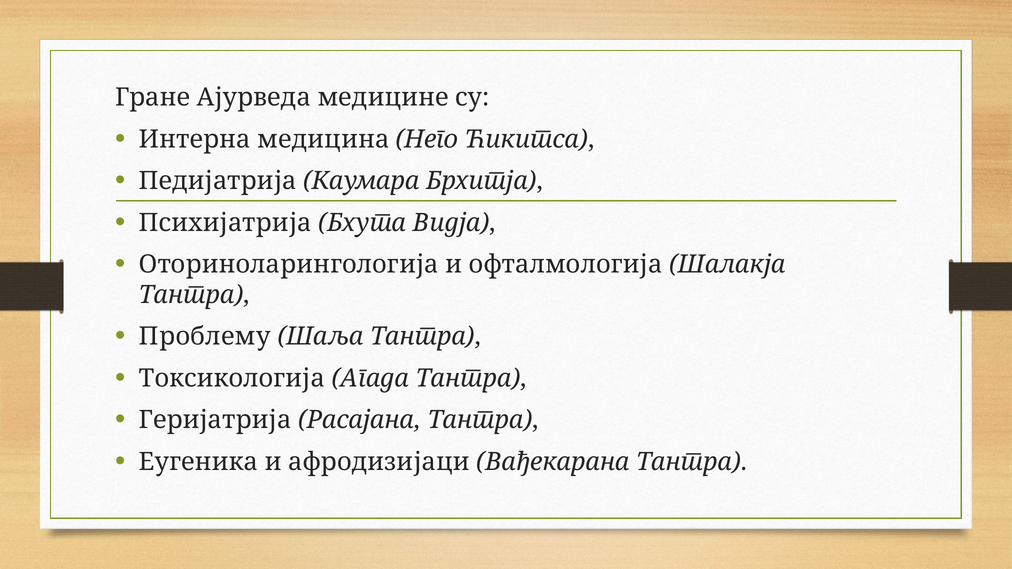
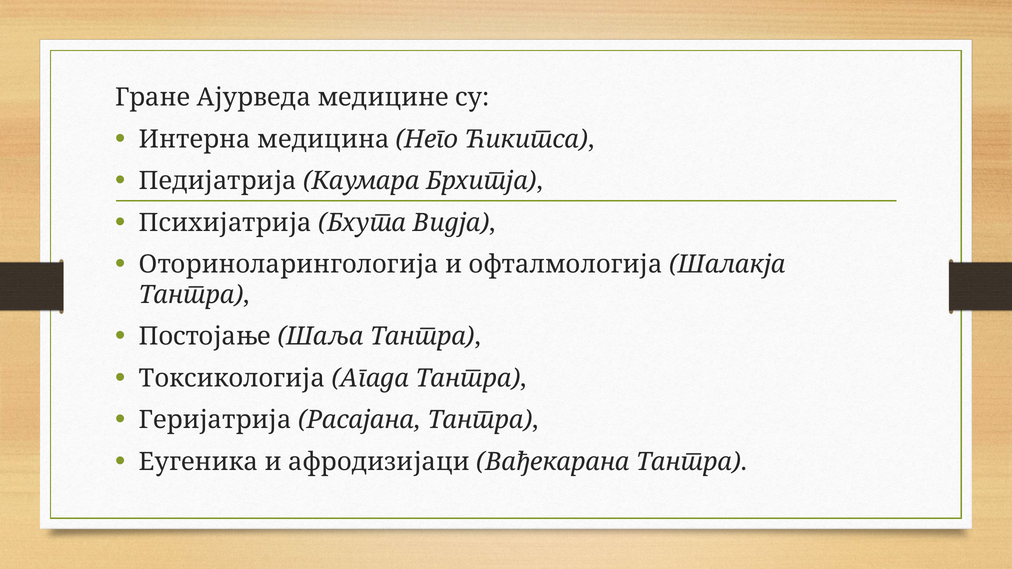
Проблему: Проблему -> Постојање
